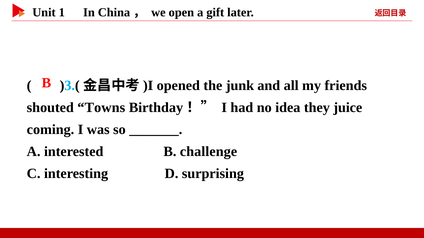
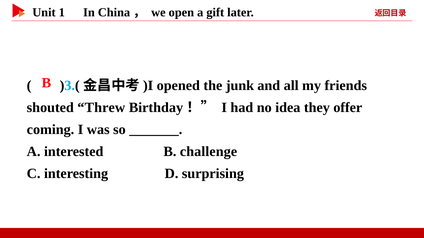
Towns: Towns -> Threw
juice: juice -> offer
